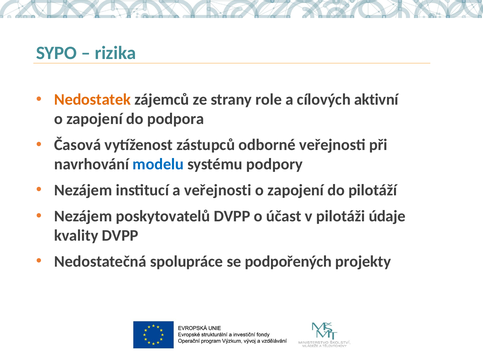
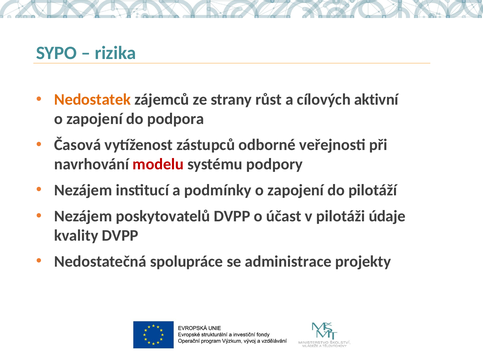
role: role -> růst
modelu colour: blue -> red
a veřejnosti: veřejnosti -> podmínky
podpořených: podpořených -> administrace
